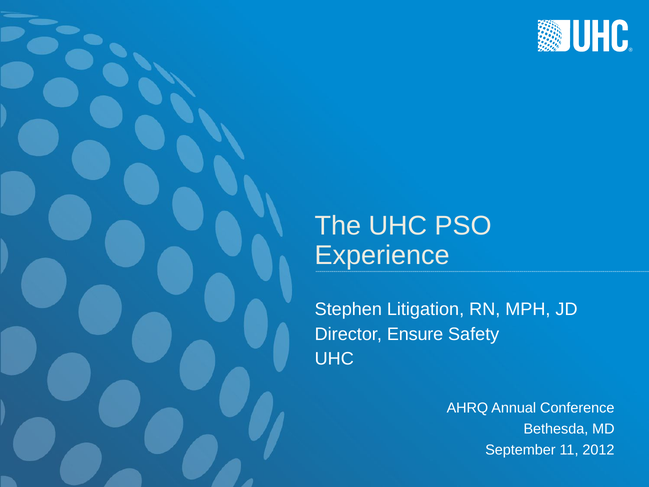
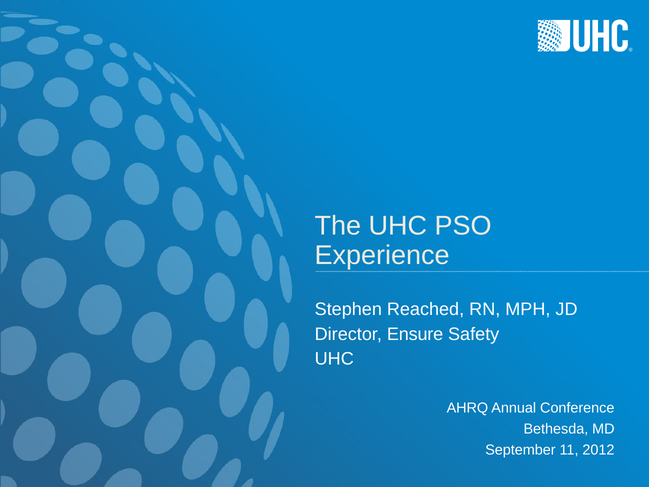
Litigation: Litigation -> Reached
